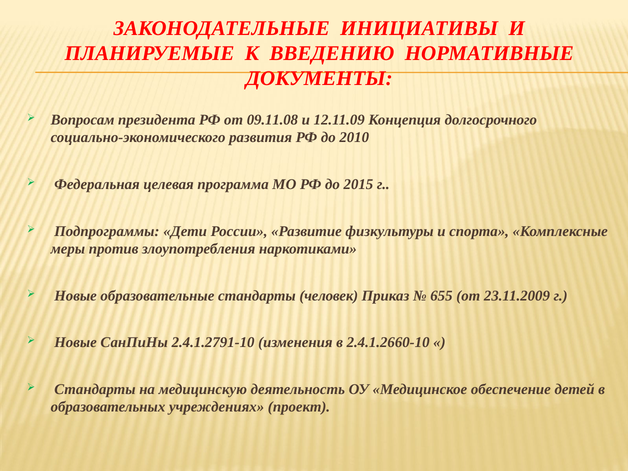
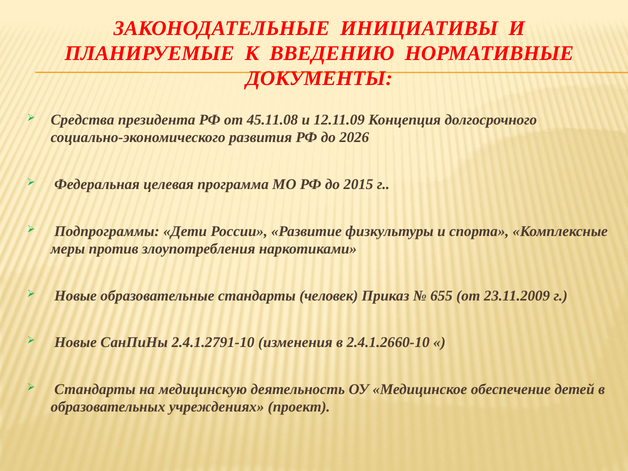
Вопросам: Вопросам -> Средства
09.11.08: 09.11.08 -> 45.11.08
2010: 2010 -> 2026
